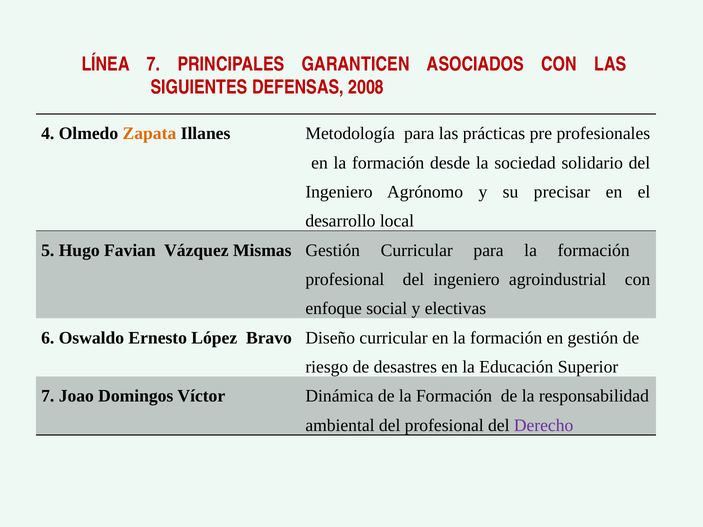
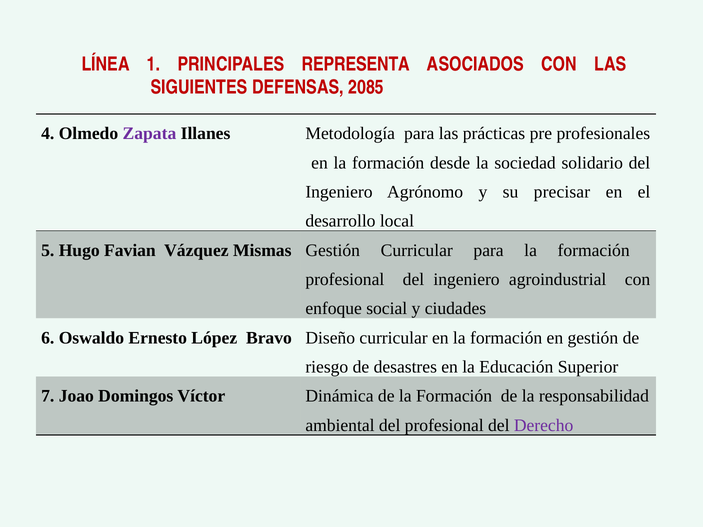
LÍNEA 7: 7 -> 1
GARANTICEN: GARANTICEN -> REPRESENTA
2008: 2008 -> 2085
Zapata colour: orange -> purple
electivas: electivas -> ciudades
